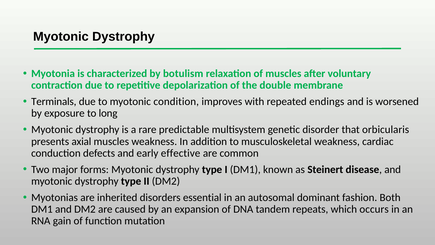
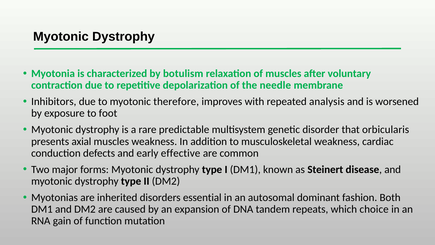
double: double -> needle
Terminals: Terminals -> Inhibitors
condition: condition -> therefore
endings: endings -> analysis
long: long -> foot
occurs: occurs -> choice
